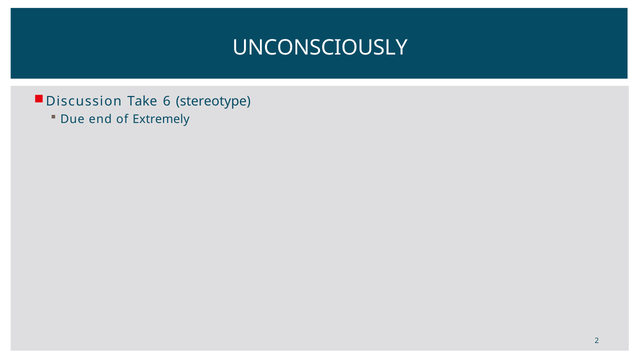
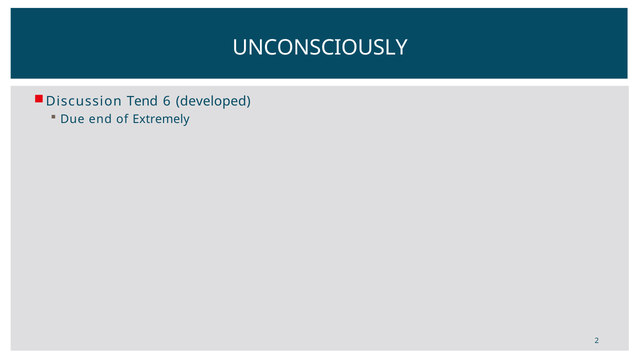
Take: Take -> Tend
stereotype: stereotype -> developed
